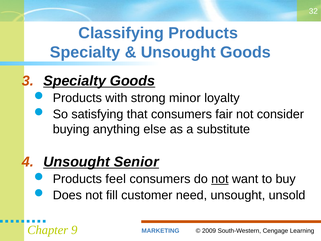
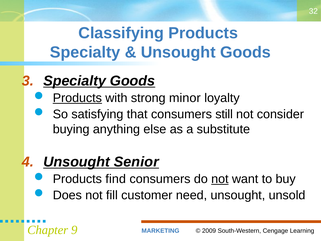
Products at (77, 98) underline: none -> present
fair: fair -> still
feel: feel -> find
